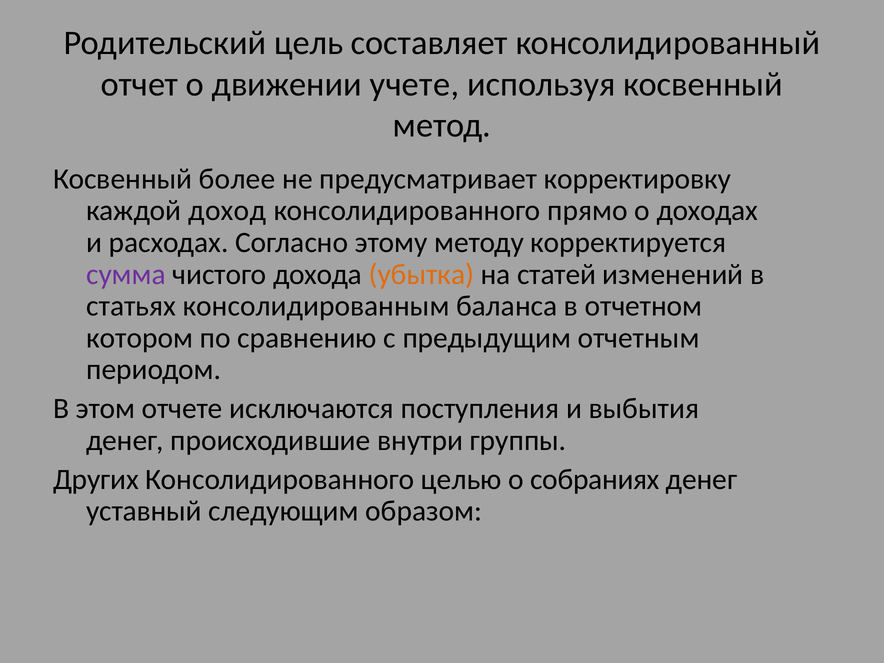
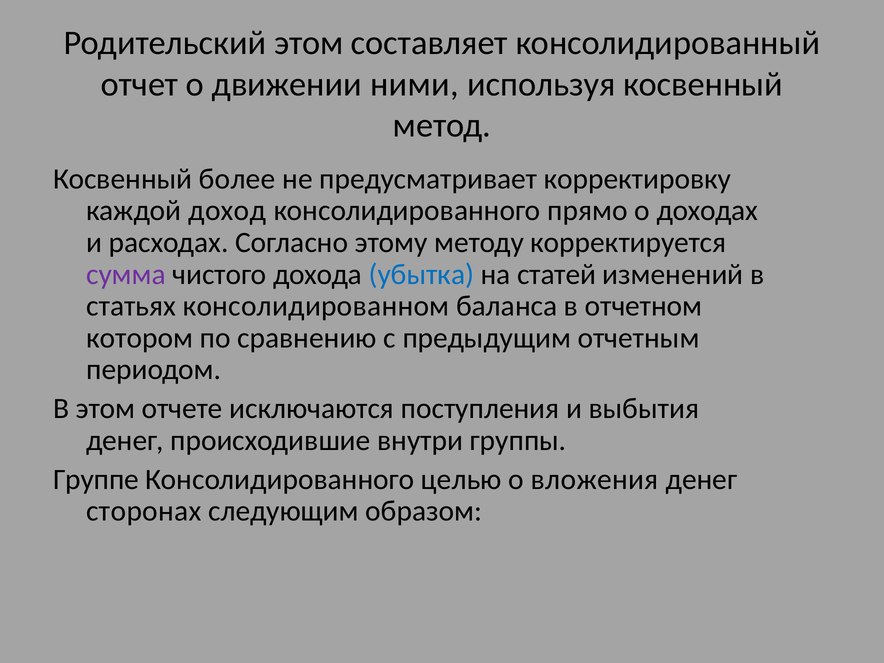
Родительский цель: цель -> этом
учете: учете -> ними
убытка colour: orange -> blue
консолидированным: консолидированным -> консолидированном
Других: Других -> Группе
собраниях: собраниях -> вложения
уставный: уставный -> сторонах
